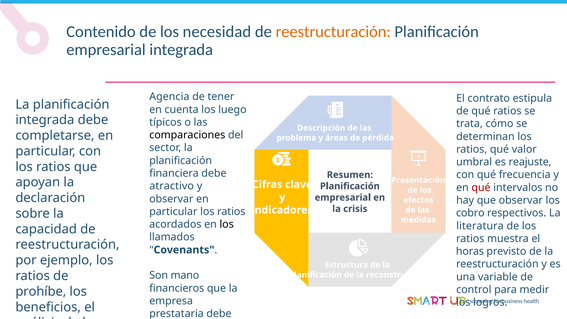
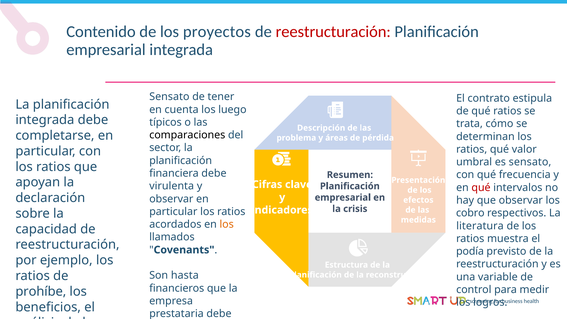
necesidad: necesidad -> proyectos
reestructuración at (333, 32) colour: orange -> red
Agencia at (169, 97): Agencia -> Sensato
es reajuste: reajuste -> sensato
atractivo: atractivo -> virulenta
los at (227, 224) colour: black -> orange
horas: horas -> podía
mano: mano -> hasta
